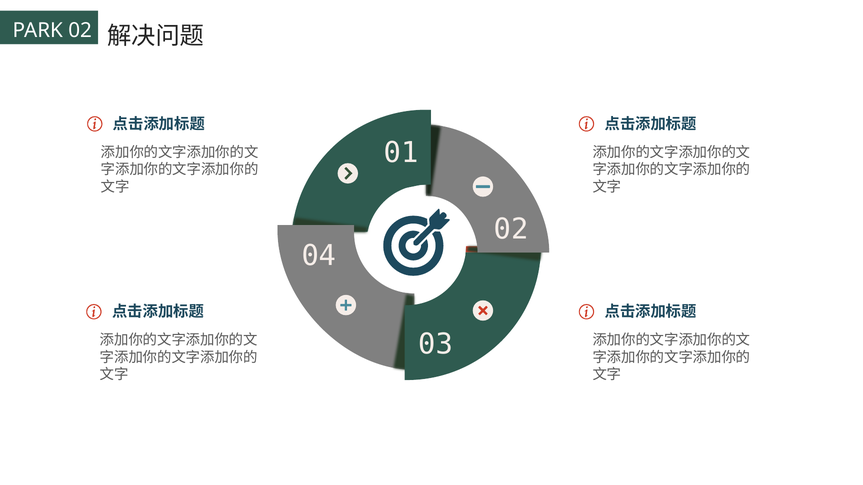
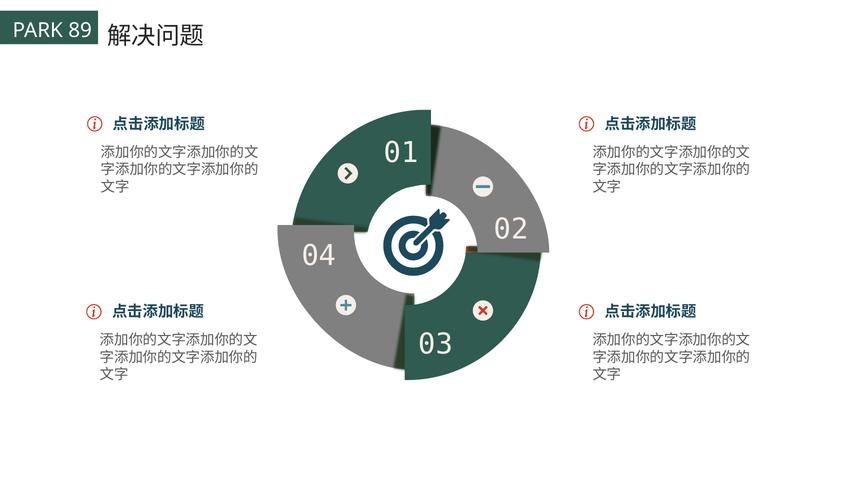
02 at (80, 30): 02 -> 89
